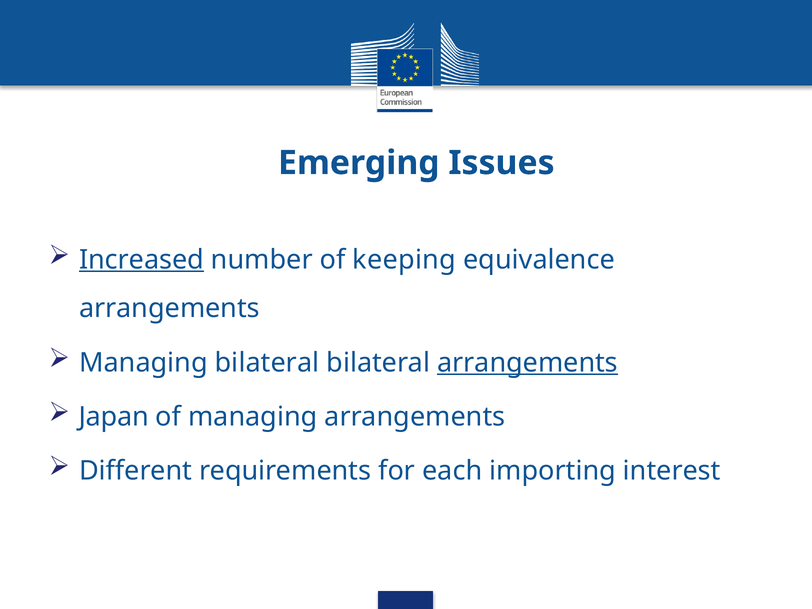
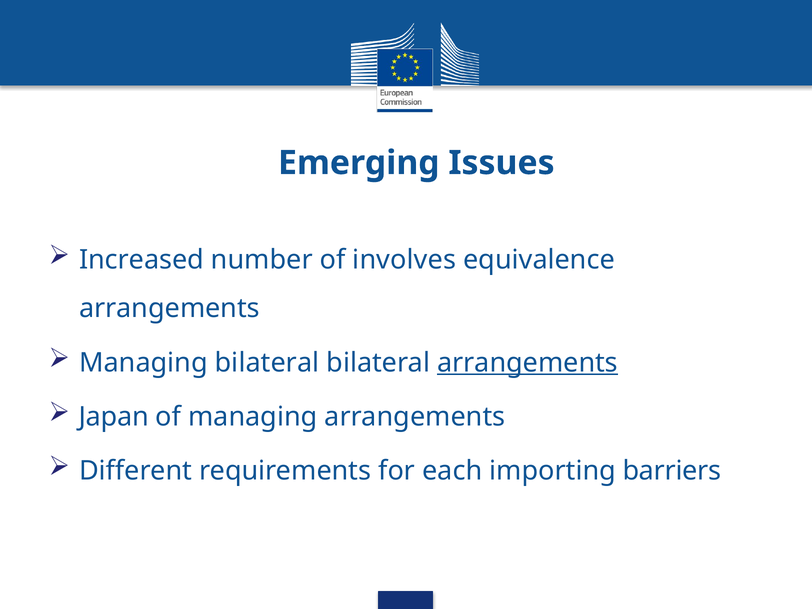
Increased underline: present -> none
keeping: keeping -> involves
interest: interest -> barriers
